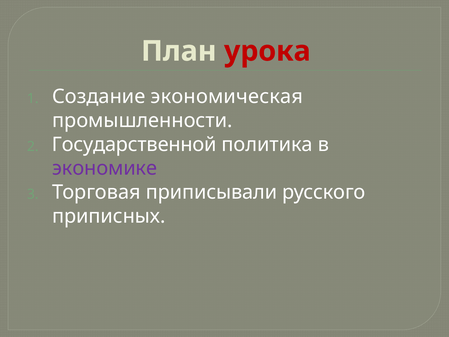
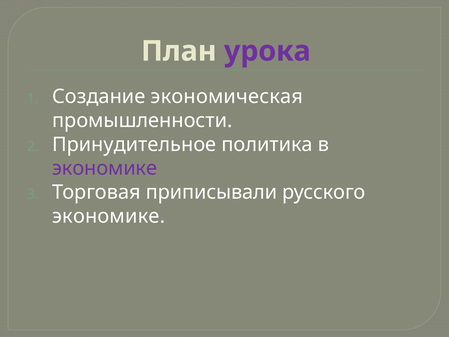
урока colour: red -> purple
Государственной: Государственной -> Принудительное
приписных at (109, 216): приписных -> экономике
